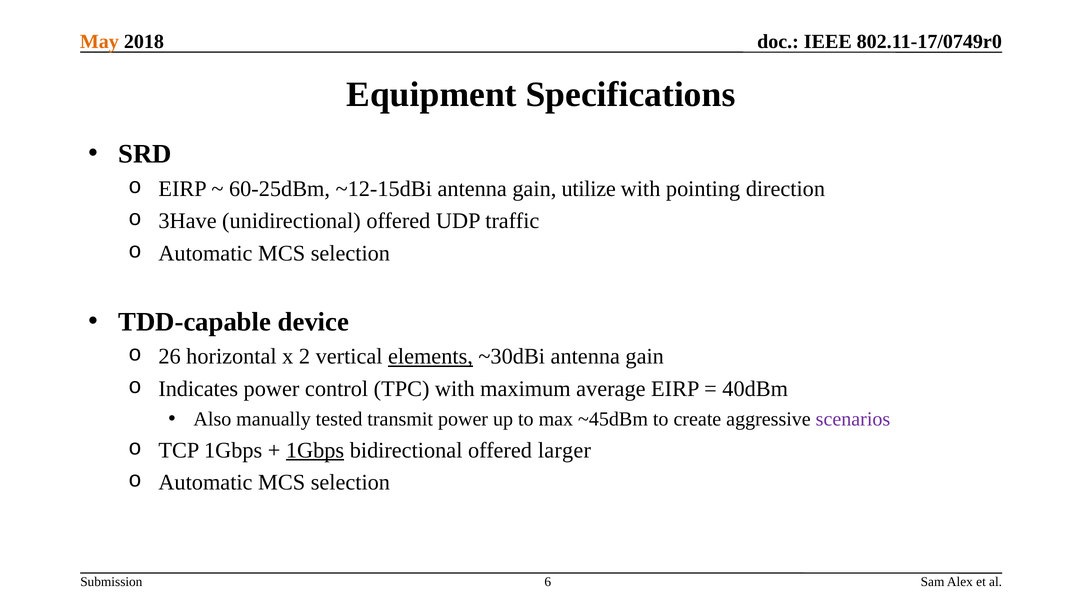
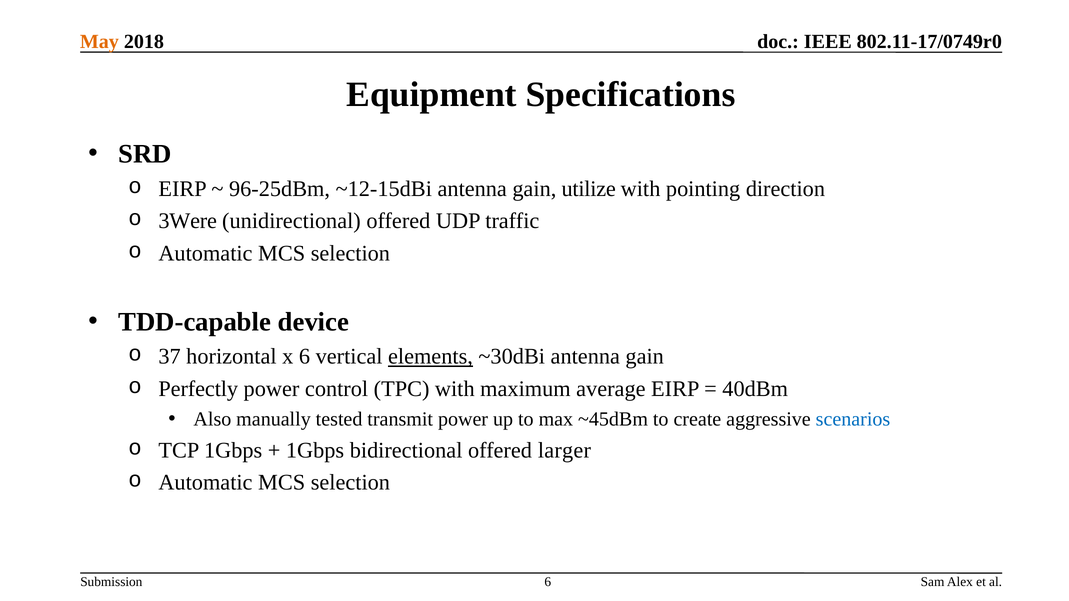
60-25dBm: 60-25dBm -> 96-25dBm
3Have: 3Have -> 3Were
26: 26 -> 37
x 2: 2 -> 6
Indicates: Indicates -> Perfectly
scenarios colour: purple -> blue
1Gbps at (315, 450) underline: present -> none
